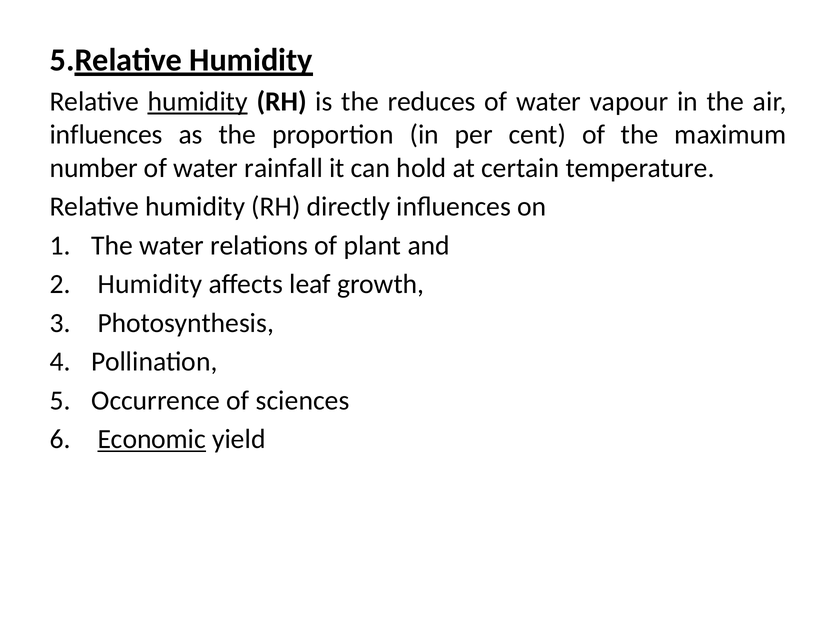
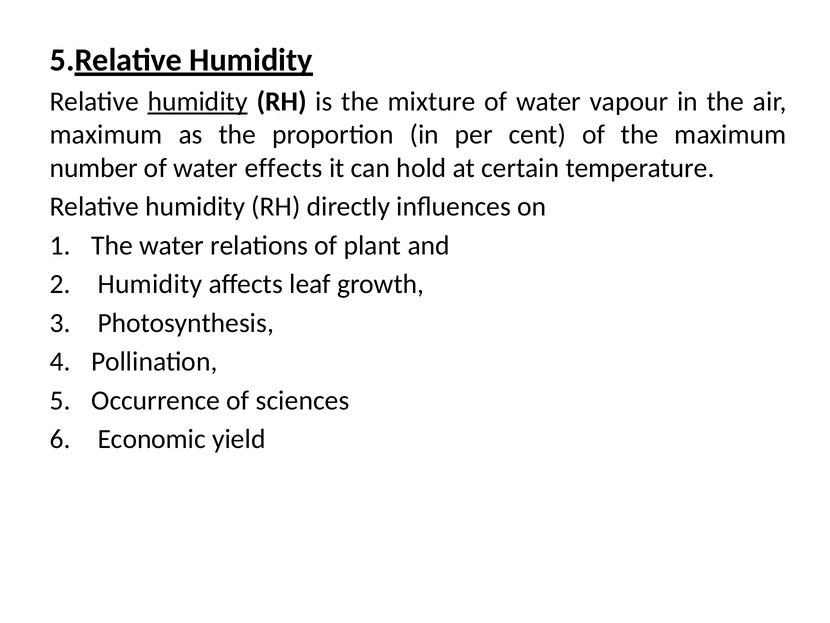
reduces: reduces -> mixture
influences at (106, 135): influences -> maximum
rainfall: rainfall -> effects
Economic underline: present -> none
